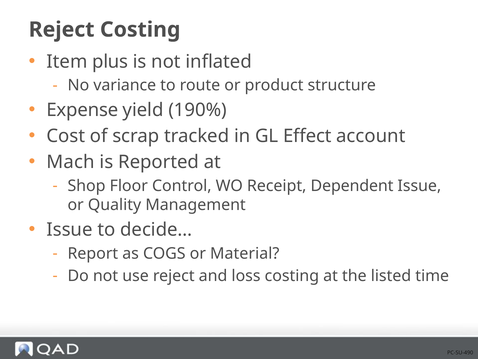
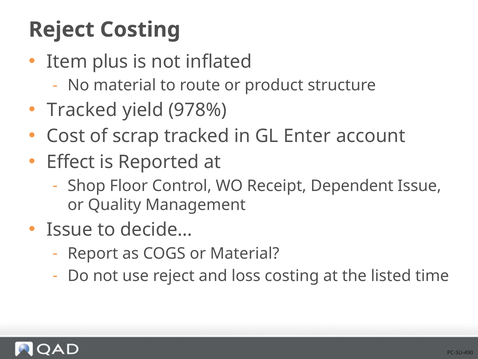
No variance: variance -> material
Expense at (82, 110): Expense -> Tracked
190%: 190% -> 978%
Effect: Effect -> Enter
Mach: Mach -> Effect
